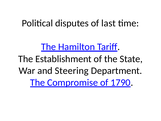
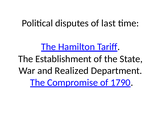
Steering: Steering -> Realized
